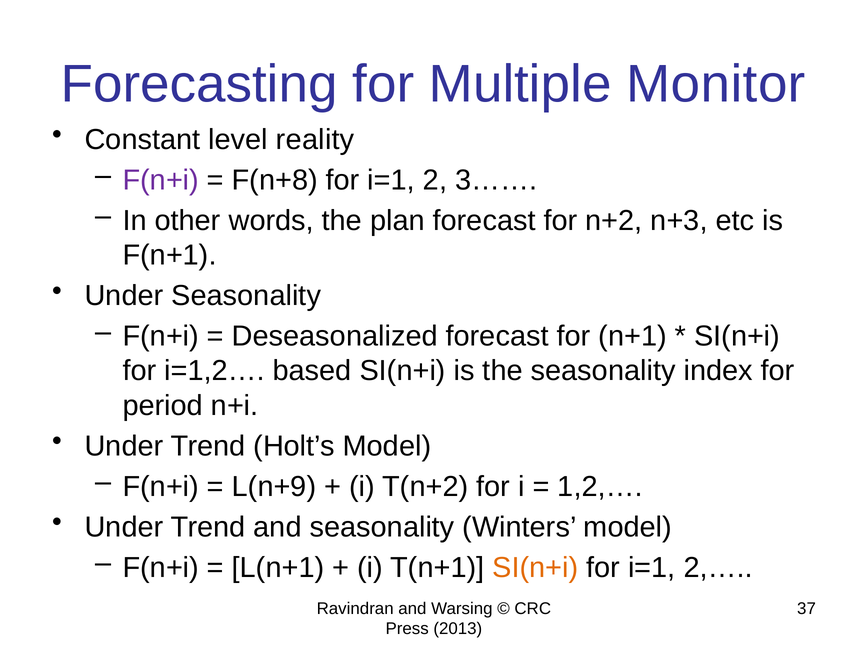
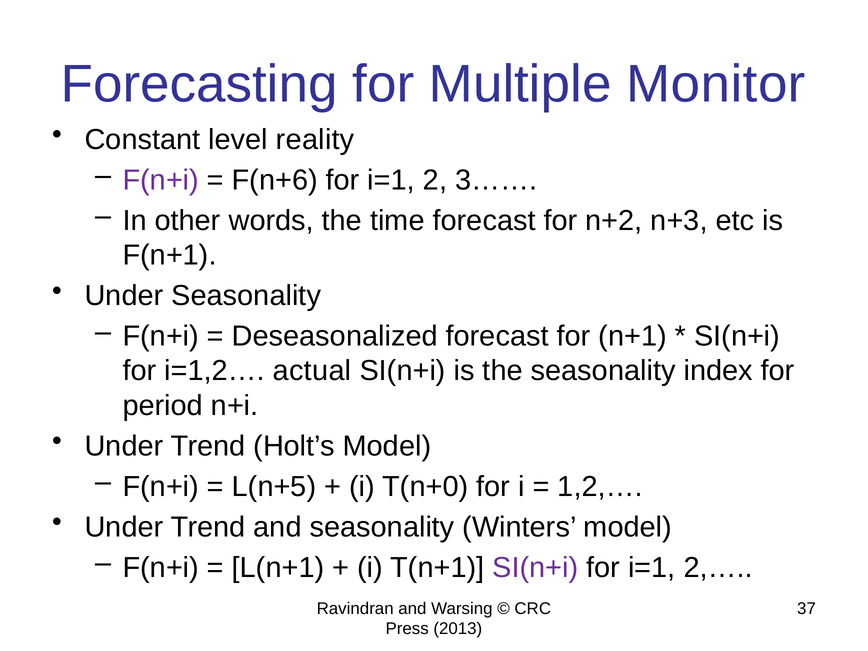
F(n+8: F(n+8 -> F(n+6
plan: plan -> time
based: based -> actual
L(n+9: L(n+9 -> L(n+5
T(n+2: T(n+2 -> T(n+0
SI(n+i at (535, 568) colour: orange -> purple
